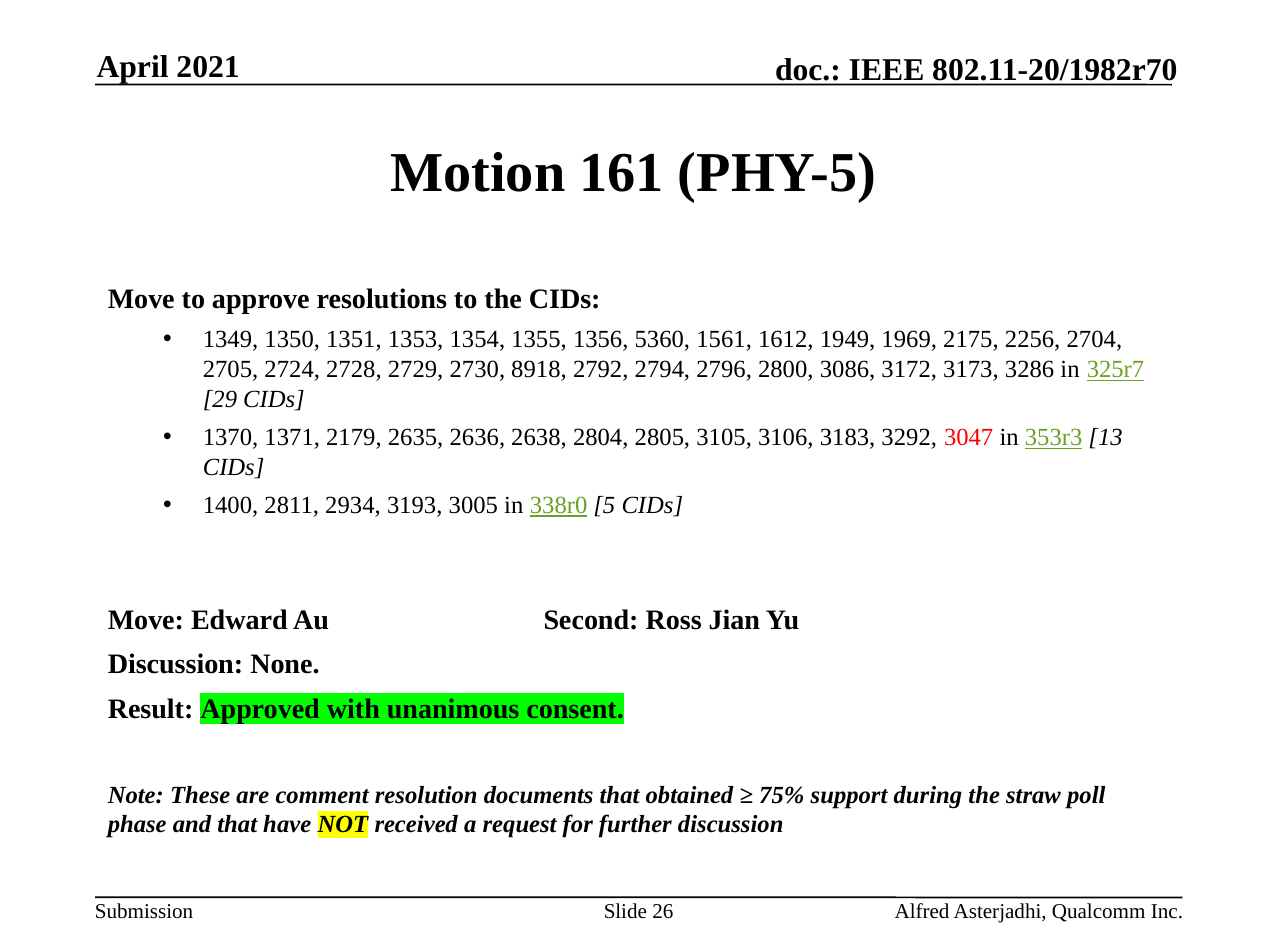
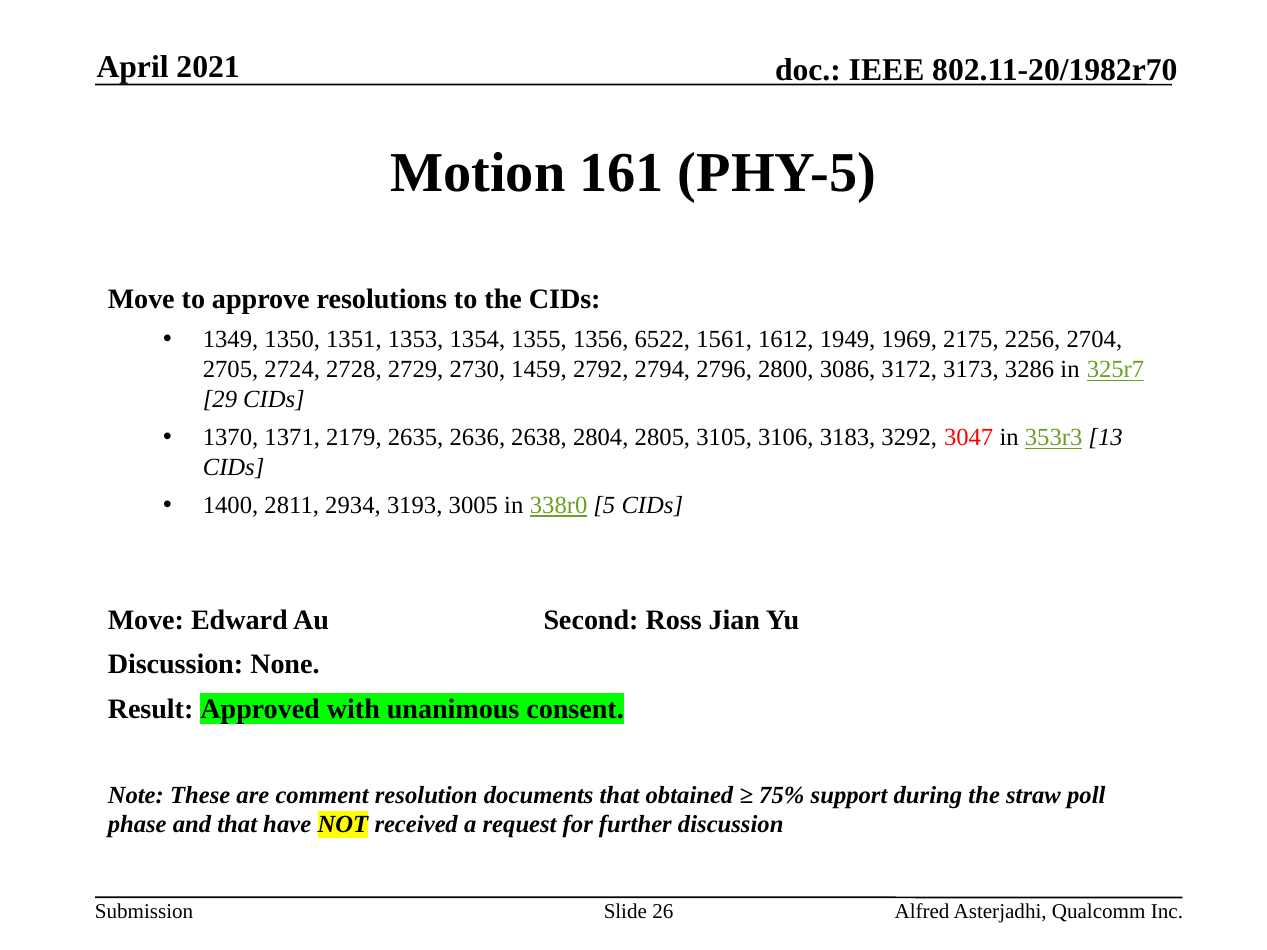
5360: 5360 -> 6522
8918: 8918 -> 1459
